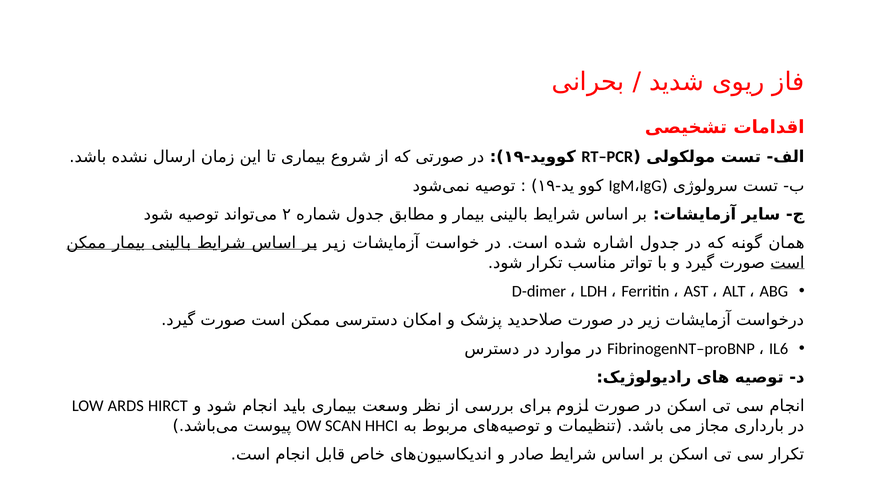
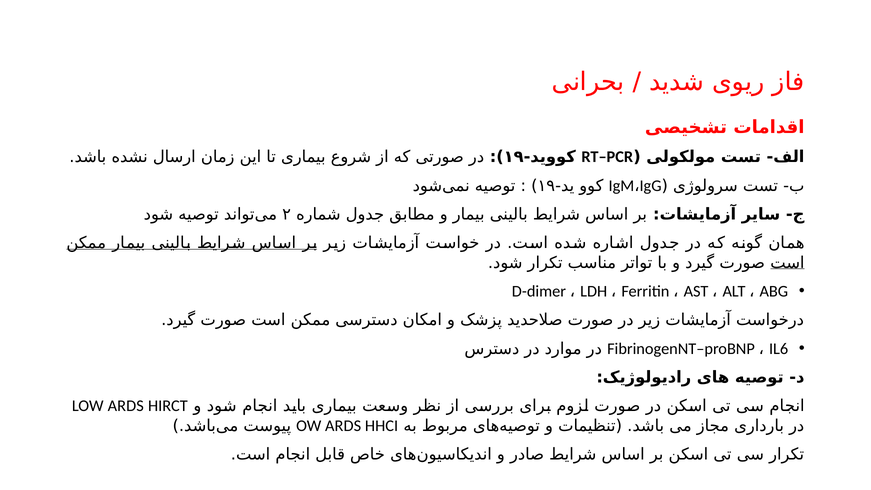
OW SCAN: SCAN -> ARDS
